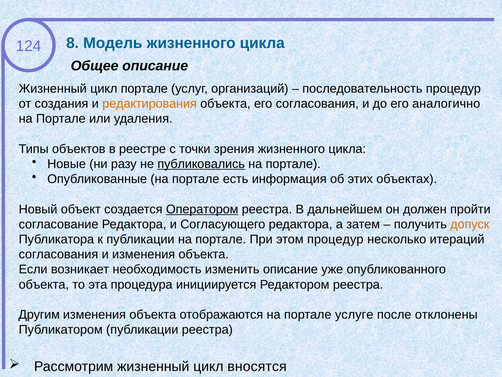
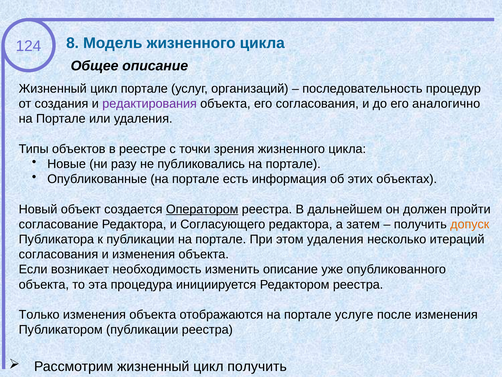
редактирования colour: orange -> purple
публиковались underline: present -> none
этом процедур: процедур -> удаления
Другим: Другим -> Только
после отклонены: отклонены -> изменения
цикл вносятся: вносятся -> получить
